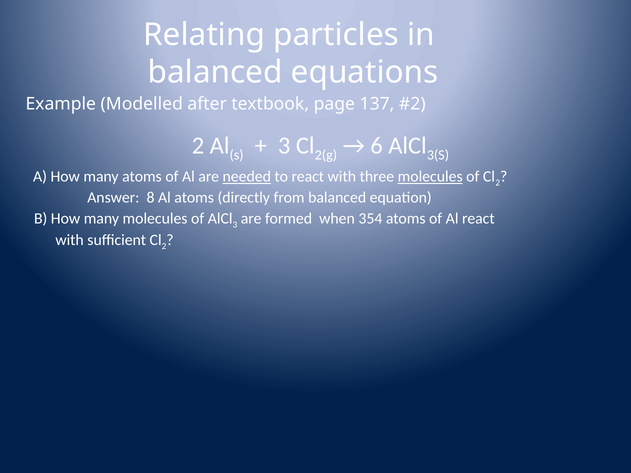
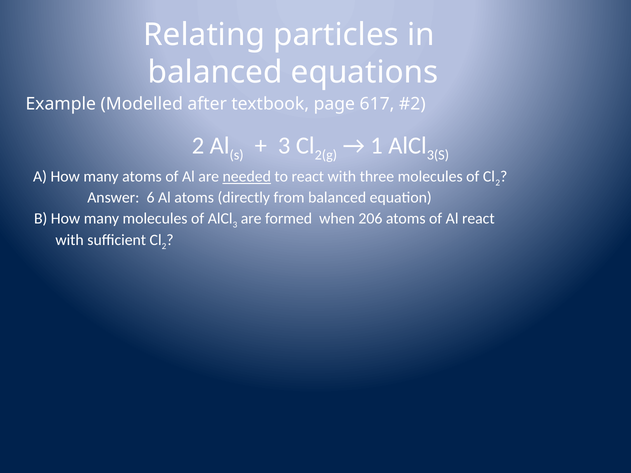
137: 137 -> 617
6: 6 -> 1
molecules at (430, 177) underline: present -> none
8: 8 -> 6
354: 354 -> 206
